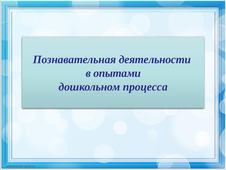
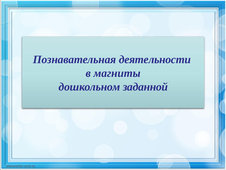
опытами: опытами -> магниты
процесса: процесса -> заданной
